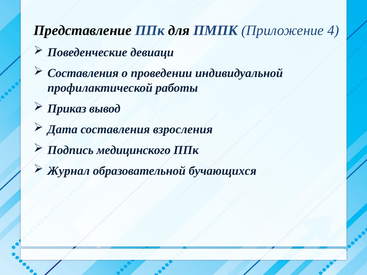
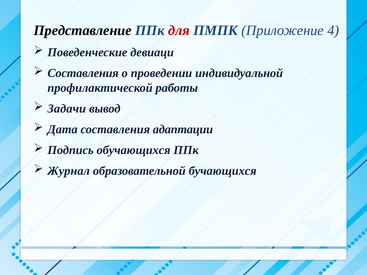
для colour: black -> red
Приказ: Приказ -> Задачи
взросления: взросления -> адаптации
медицинского: медицинского -> обучающихся
